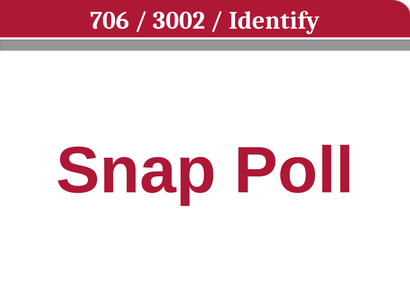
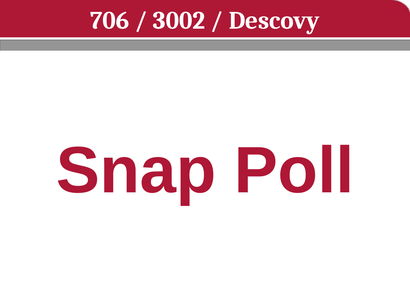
Identify: Identify -> Descovy
